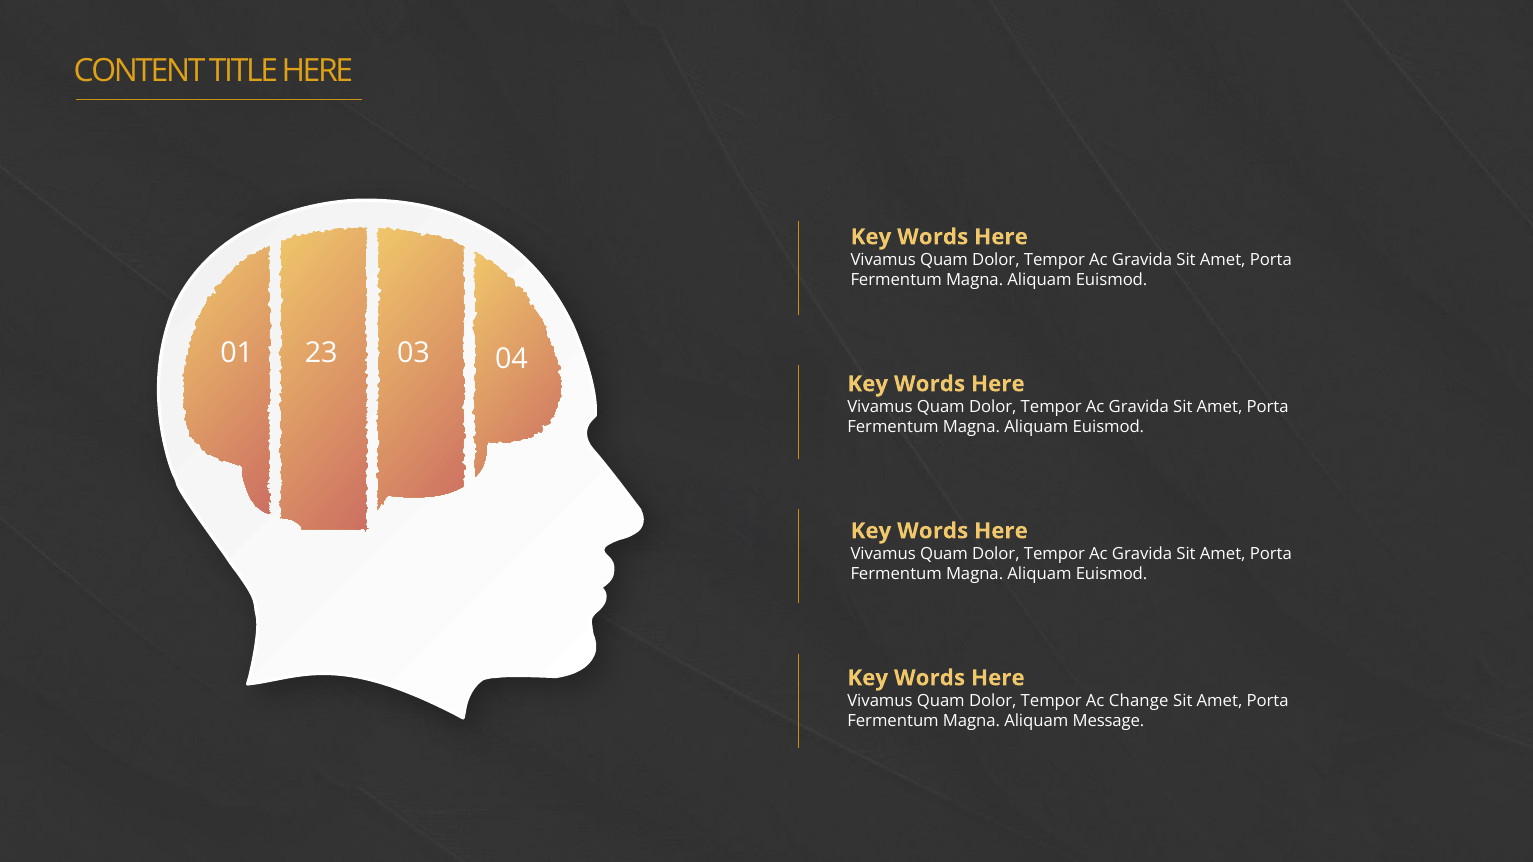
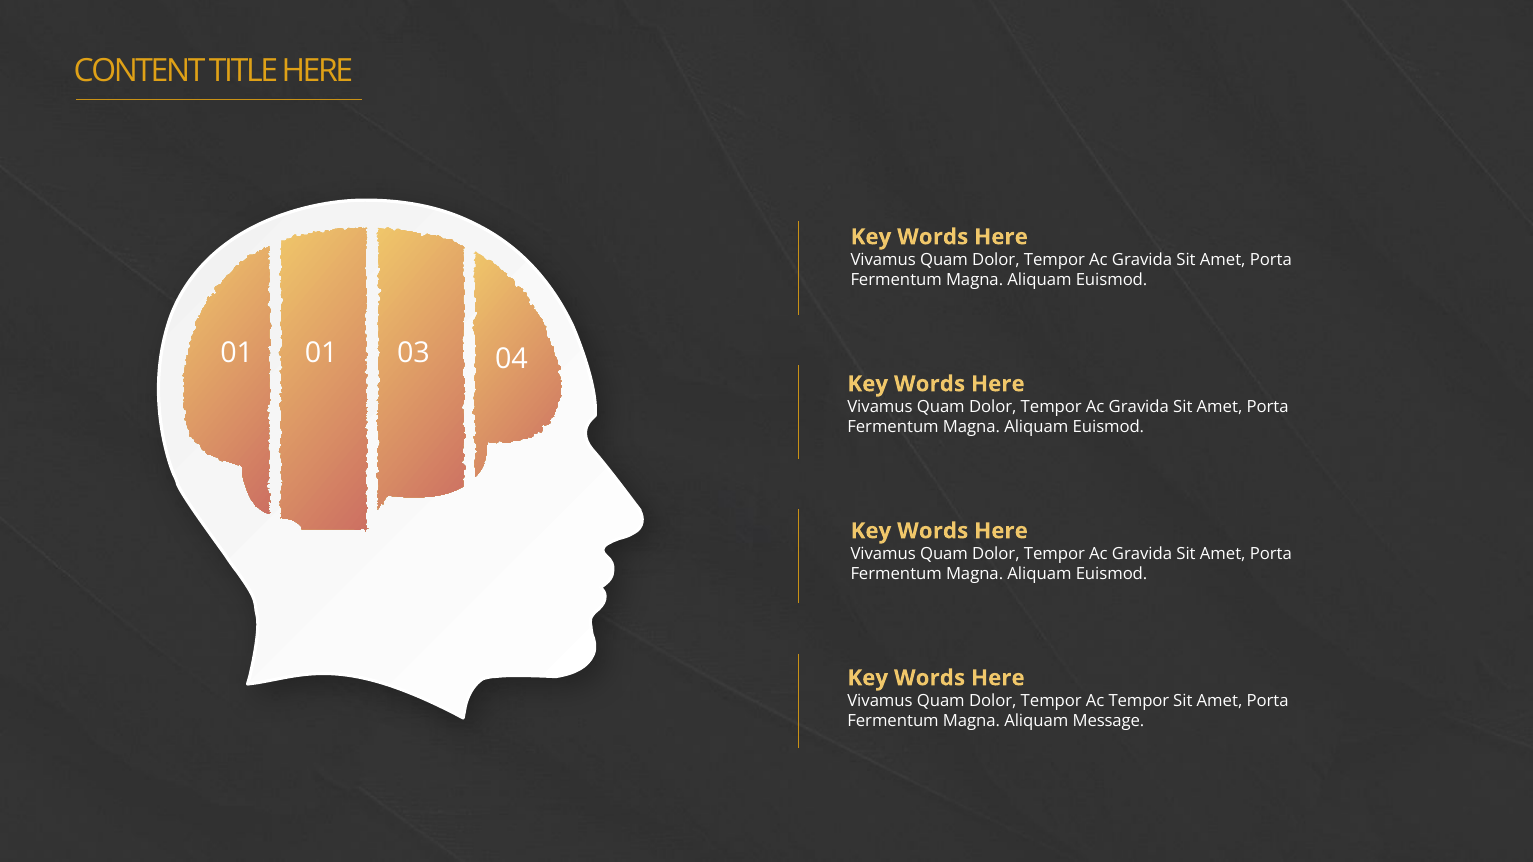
01 23: 23 -> 01
Ac Change: Change -> Tempor
